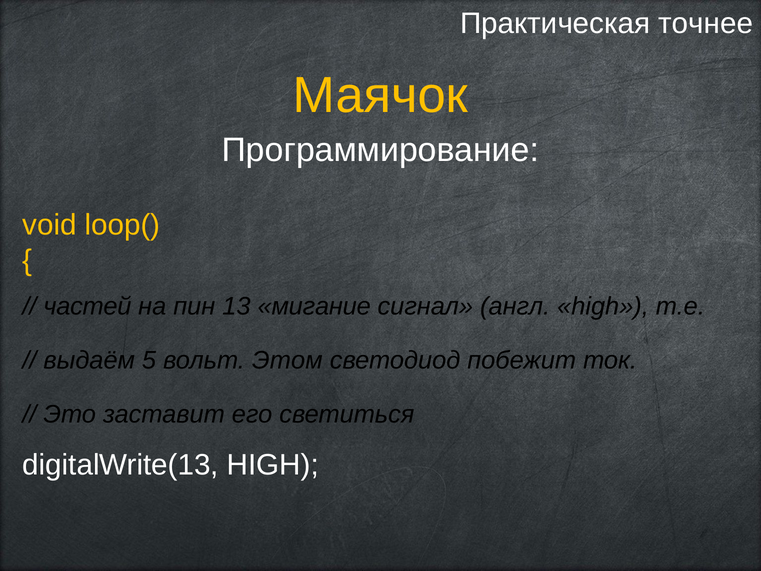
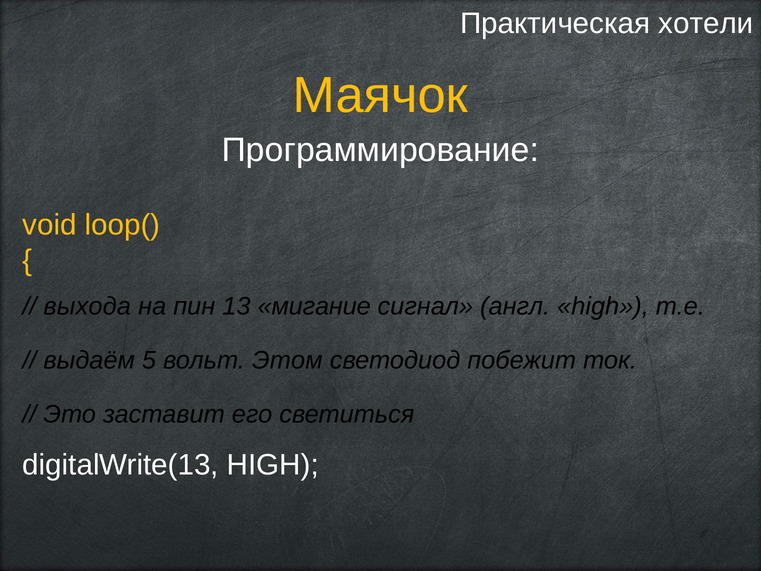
точнее: точнее -> хотели
частей: частей -> выхода
